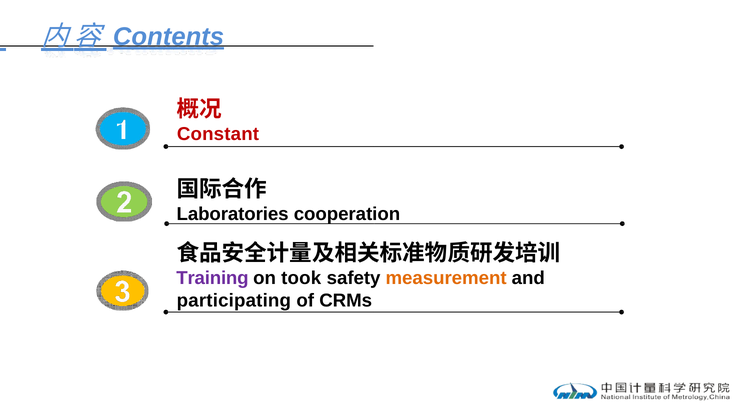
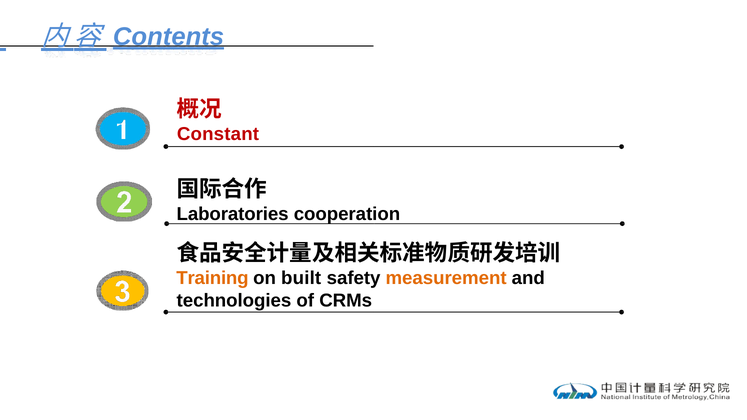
Training colour: purple -> orange
took: took -> built
participating: participating -> technologies
